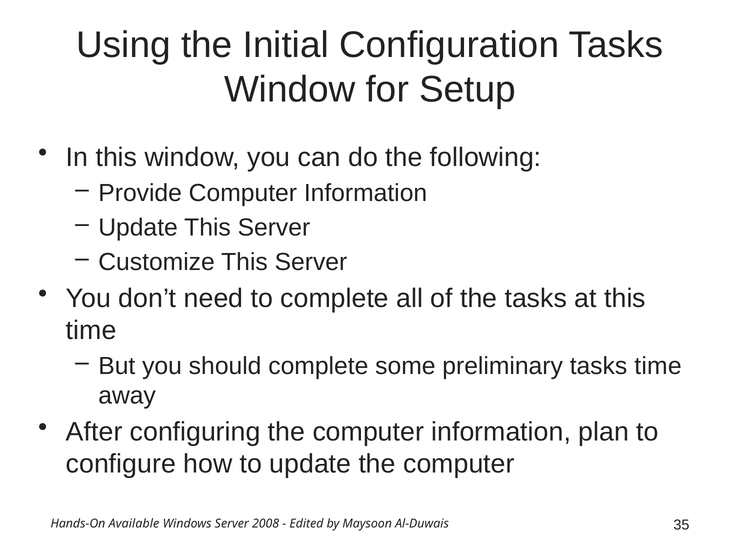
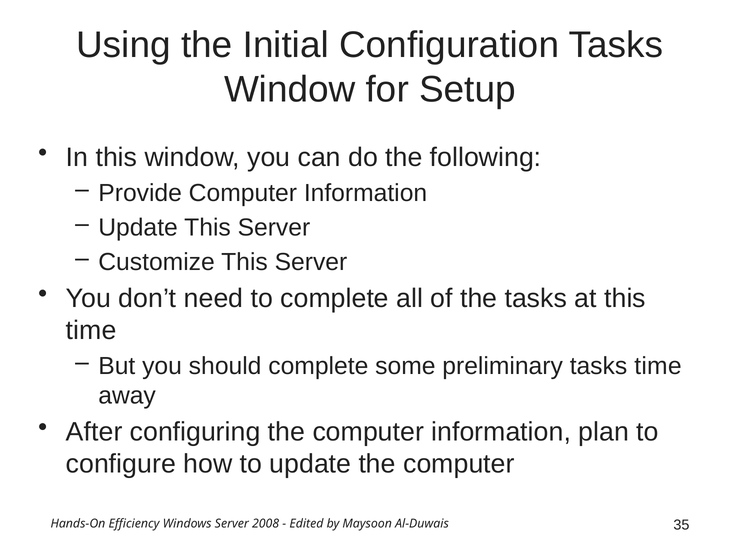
Available: Available -> Efficiency
